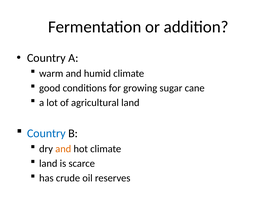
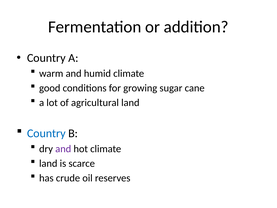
and at (63, 149) colour: orange -> purple
